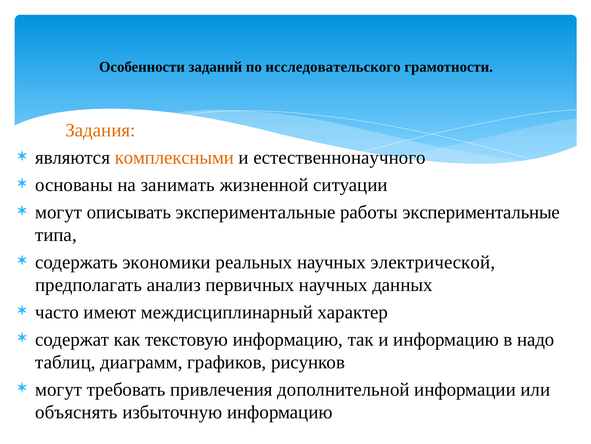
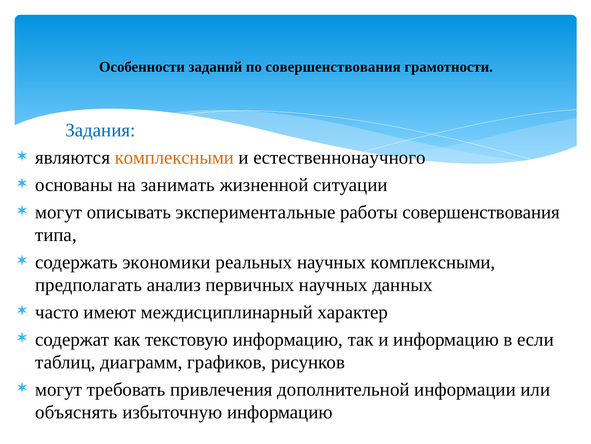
по исследовательского: исследовательского -> совершенствования
Задания colour: orange -> blue
работы экспериментальные: экспериментальные -> совершенствования
научных электрической: электрической -> комплексными
надо: надо -> если
